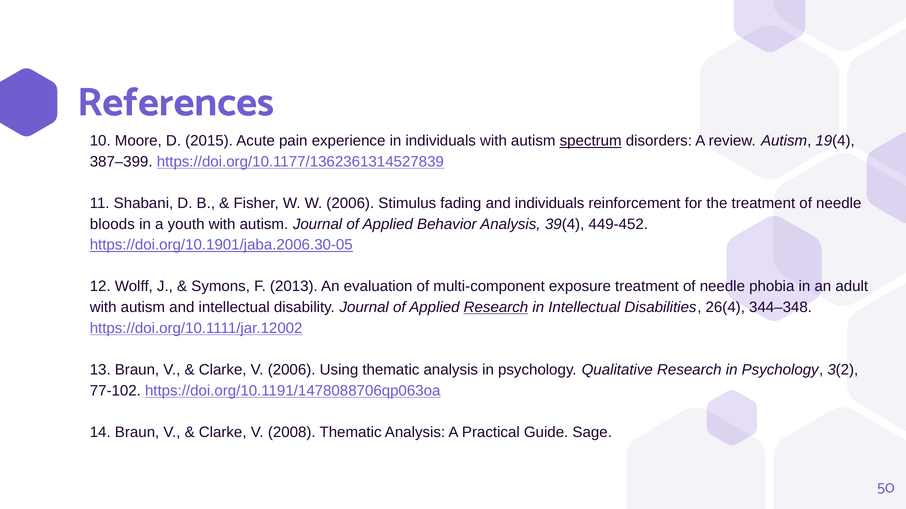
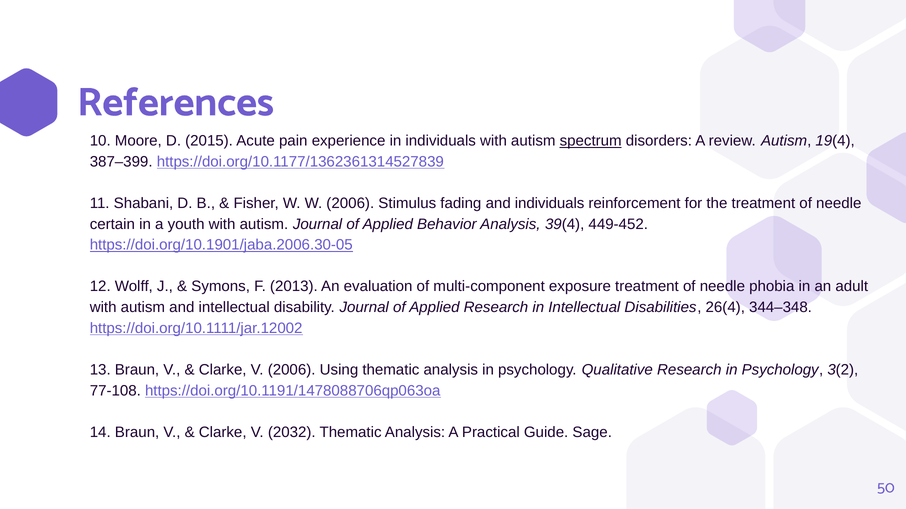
bloods: bloods -> certain
Research at (496, 308) underline: present -> none
77-102: 77-102 -> 77-108
2008: 2008 -> 2032
